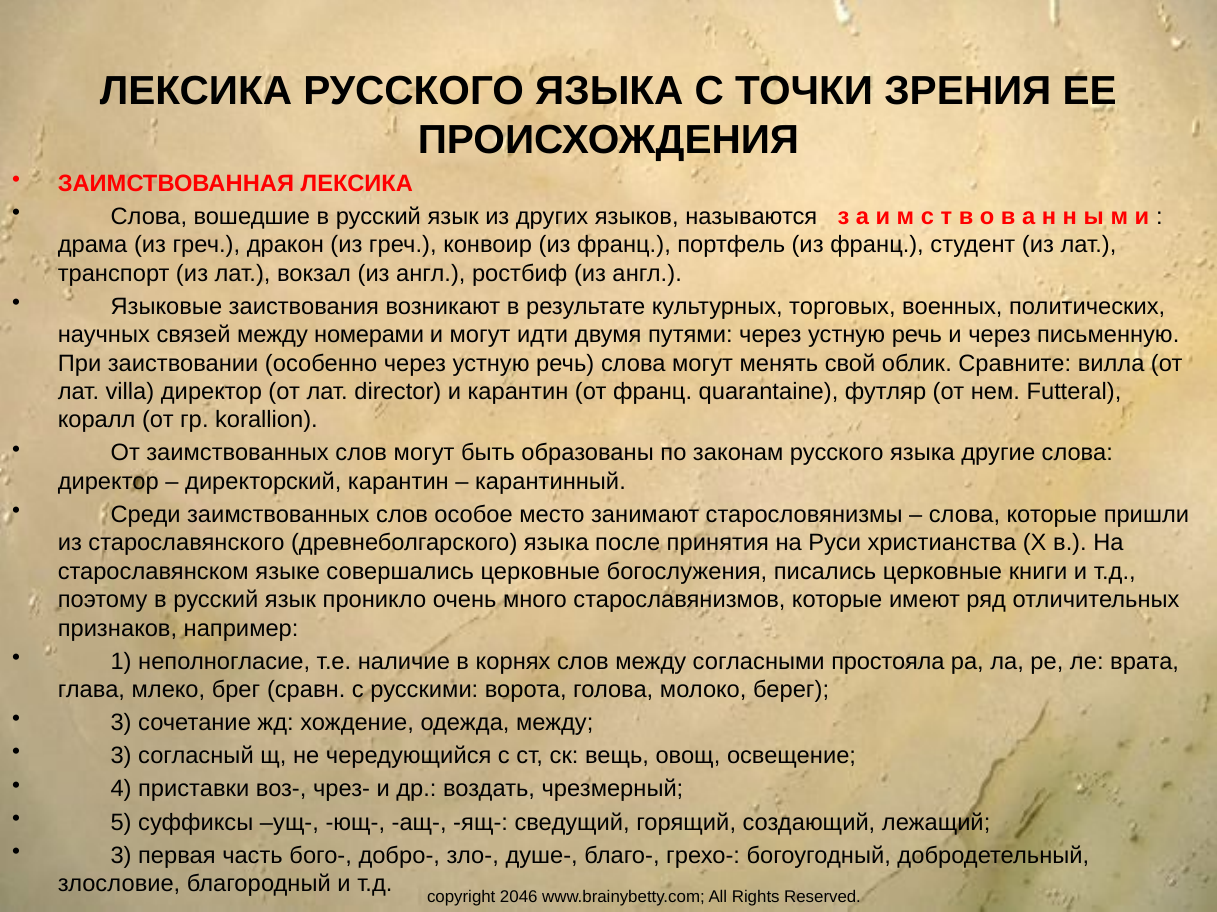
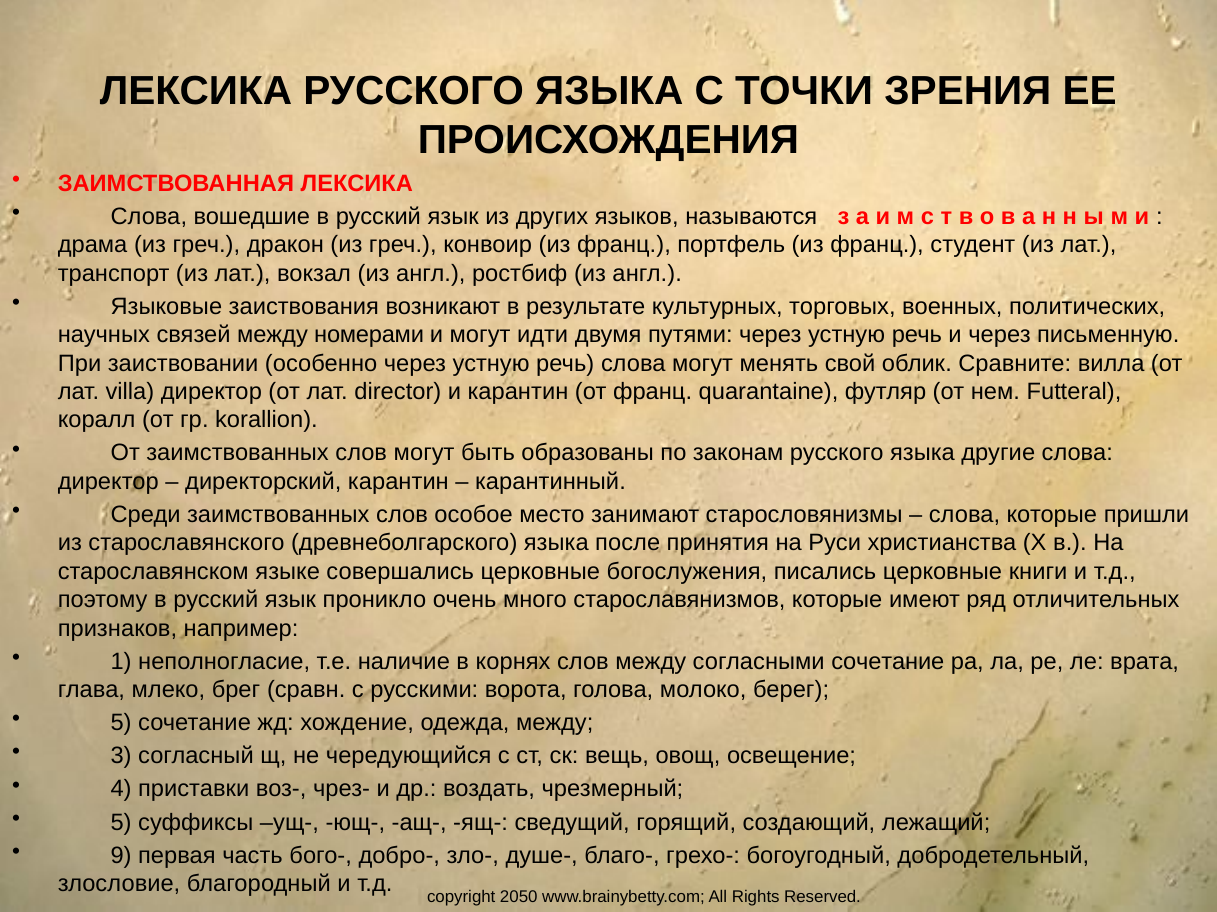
согласными простояла: простояла -> сочетание
3 at (121, 723): 3 -> 5
3 at (121, 856): 3 -> 9
2046: 2046 -> 2050
